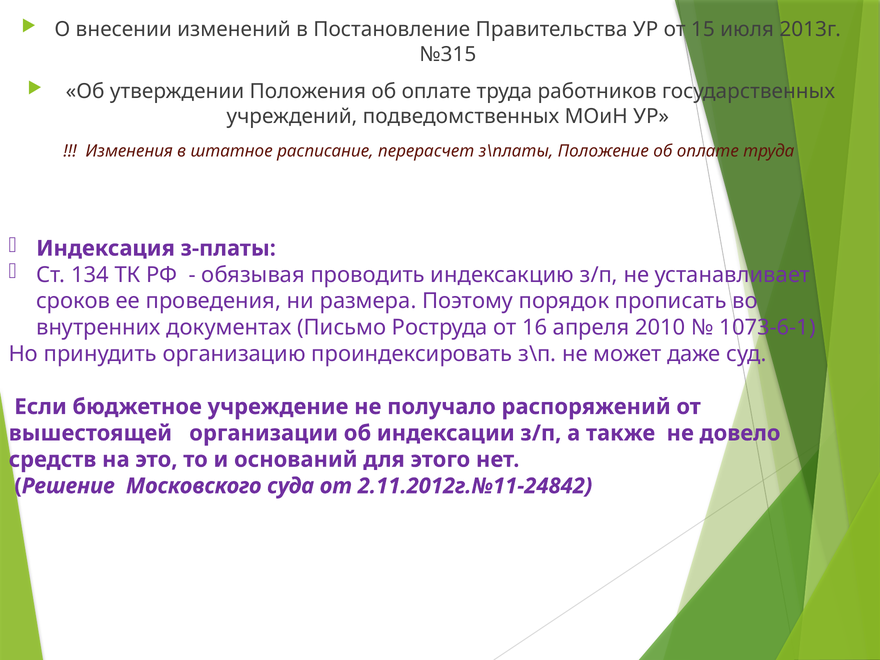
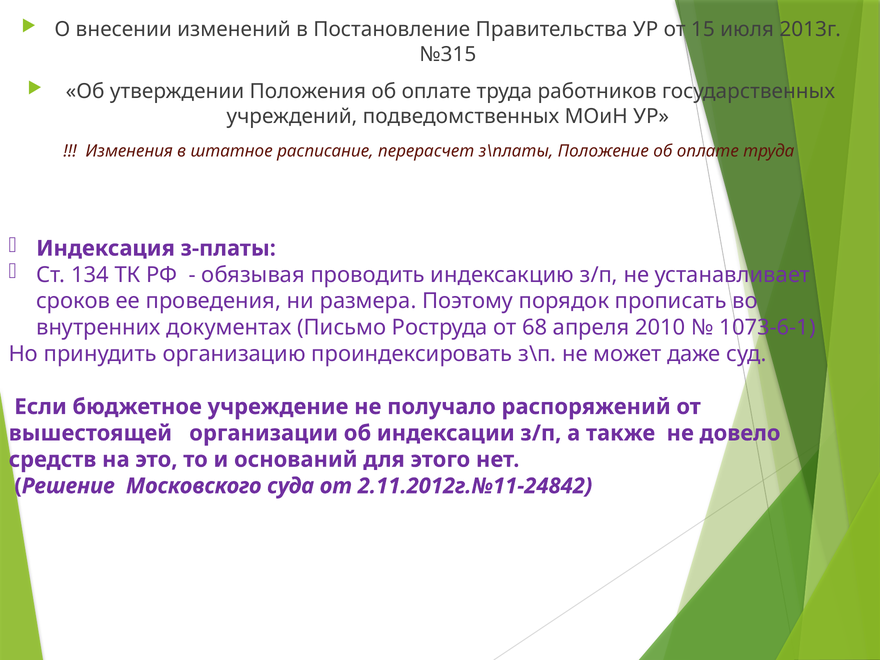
16: 16 -> 68
